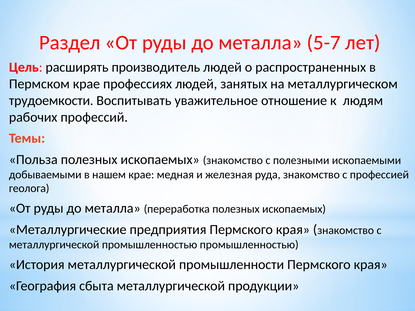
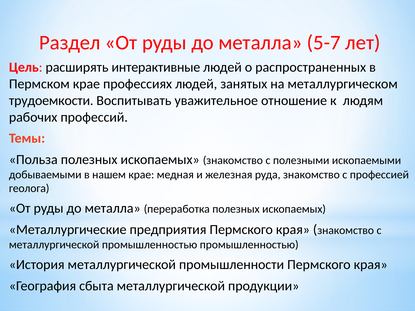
производитель: производитель -> интерактивные
